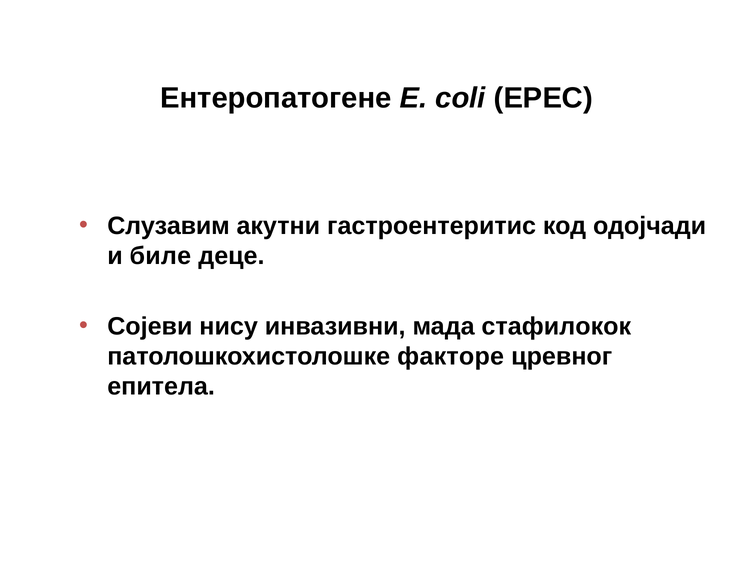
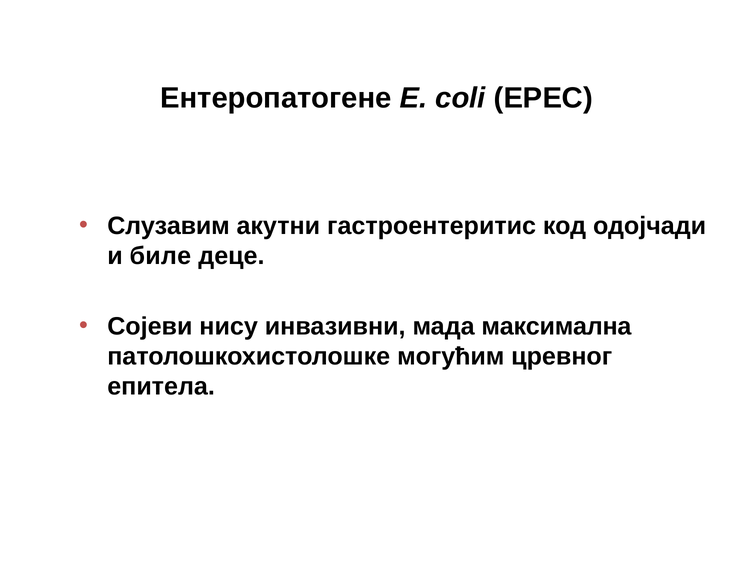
стафилокок: стафилокок -> максимална
факторе: факторе -> могућим
